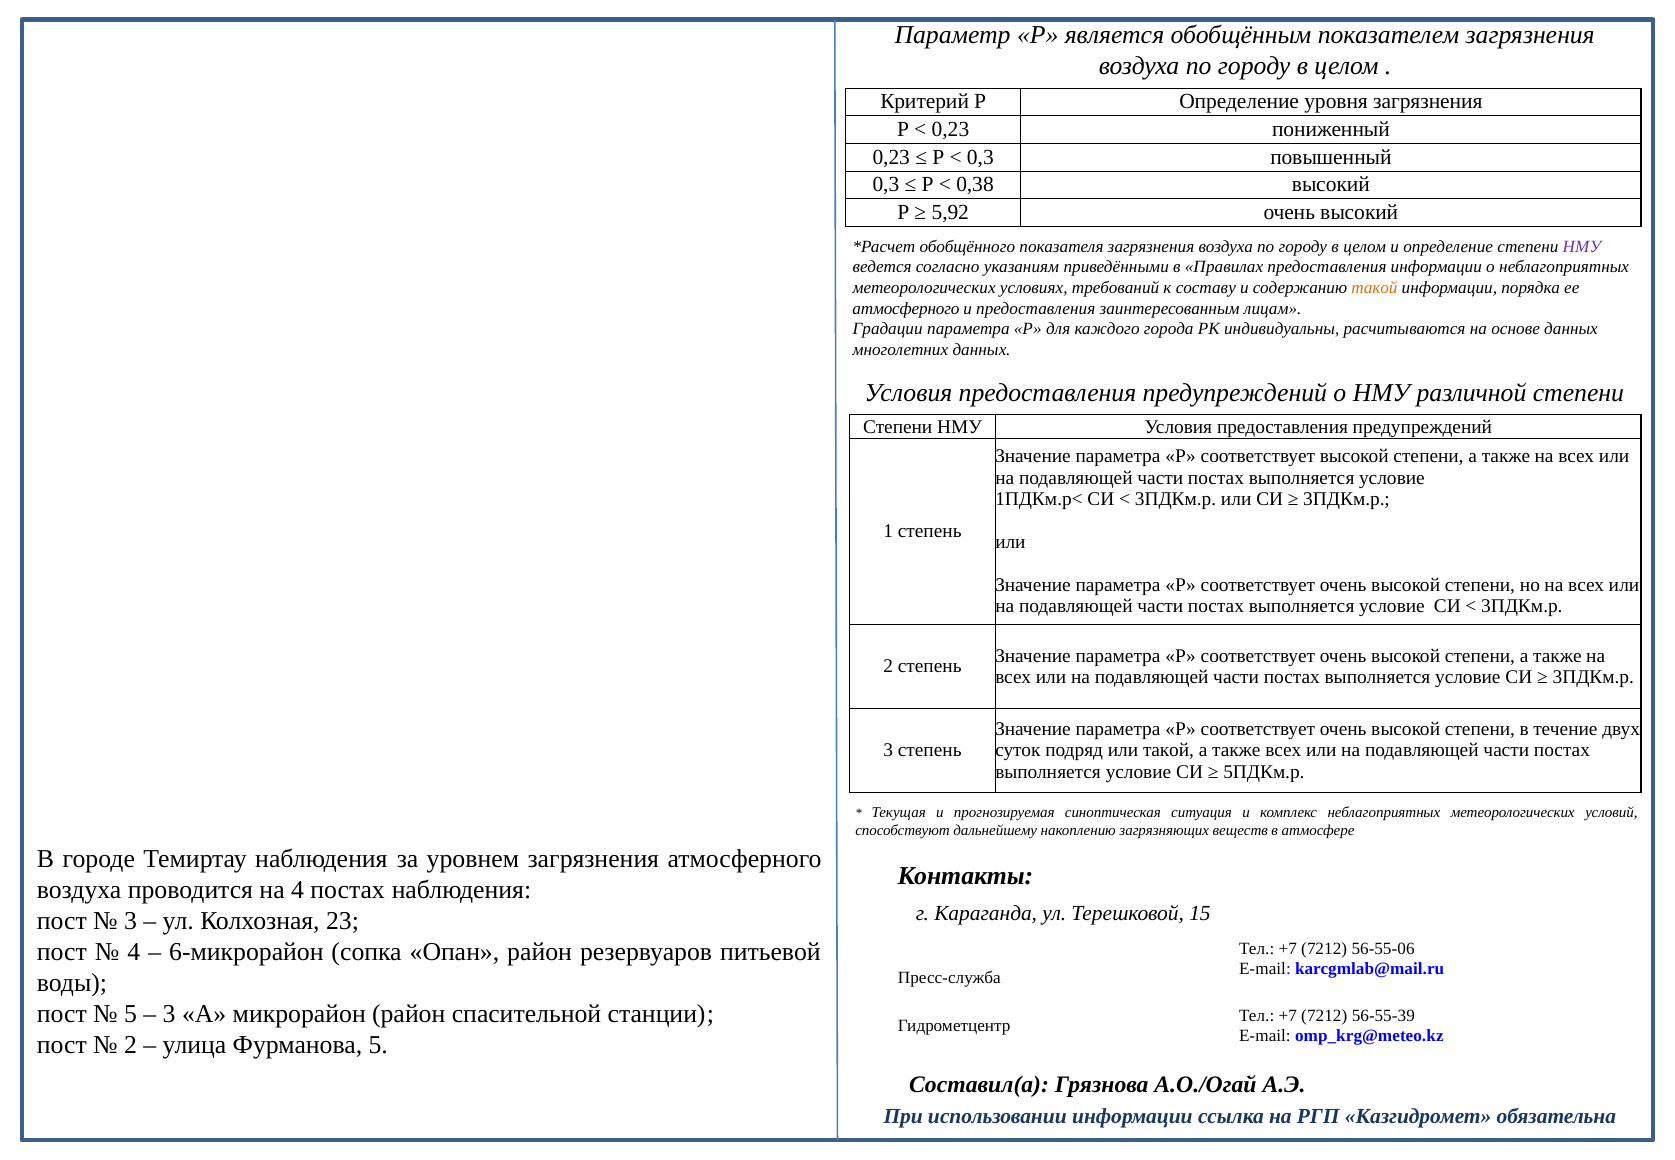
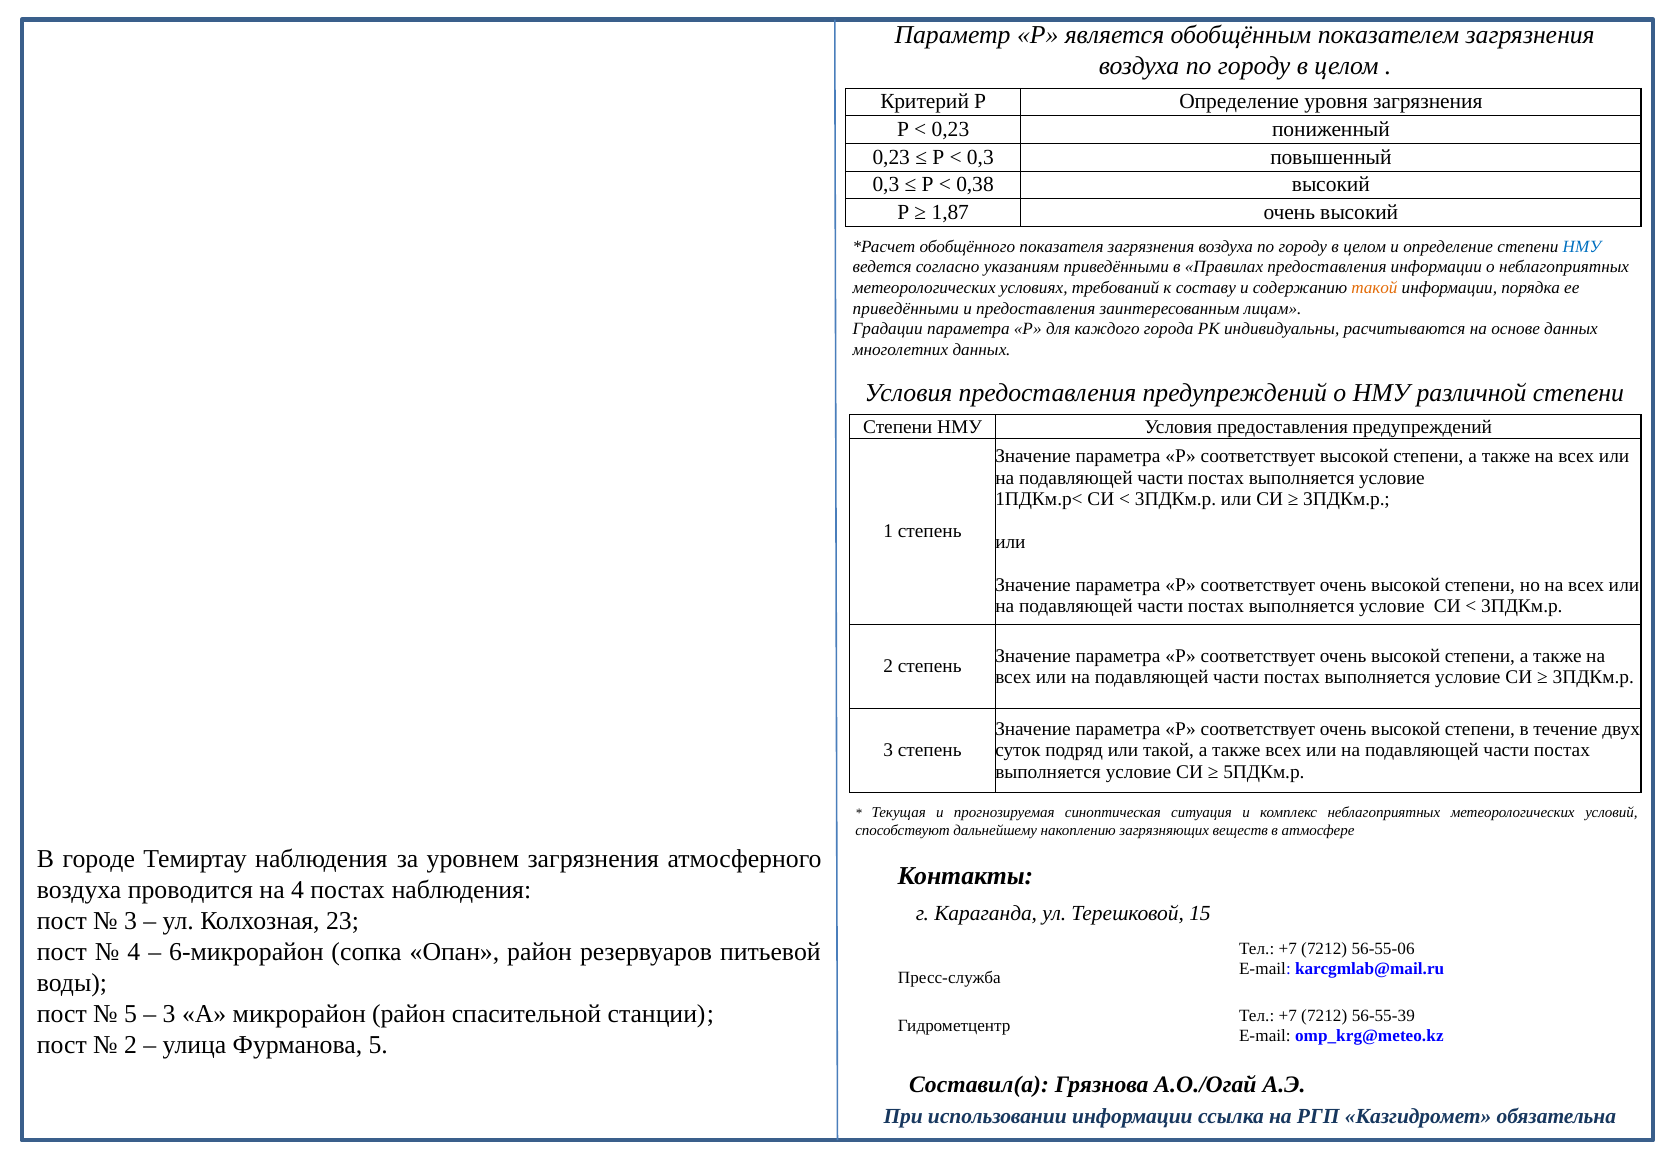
5,92: 5,92 -> 1,87
НМУ at (1582, 247) colour: purple -> blue
атмосферного at (906, 308): атмосферного -> приведёнными
